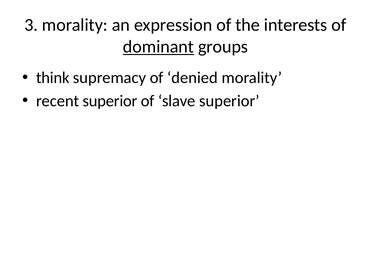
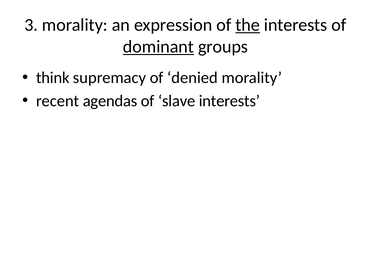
the underline: none -> present
recent superior: superior -> agendas
slave superior: superior -> interests
